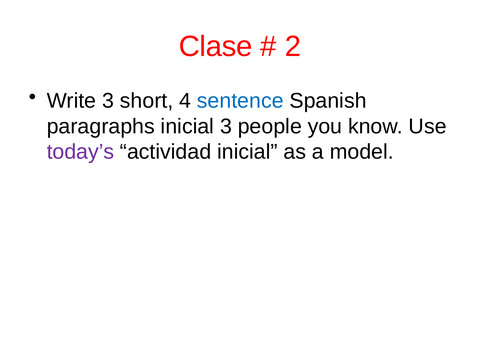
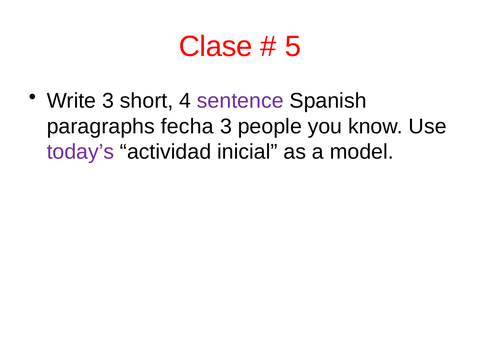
2: 2 -> 5
sentence colour: blue -> purple
paragraphs inicial: inicial -> fecha
